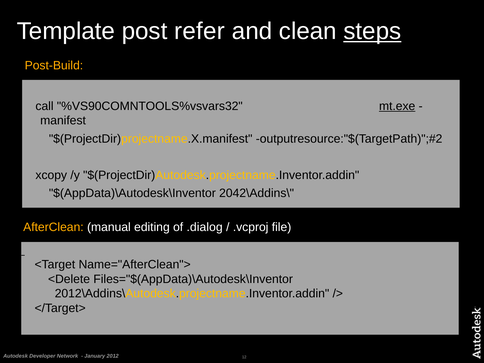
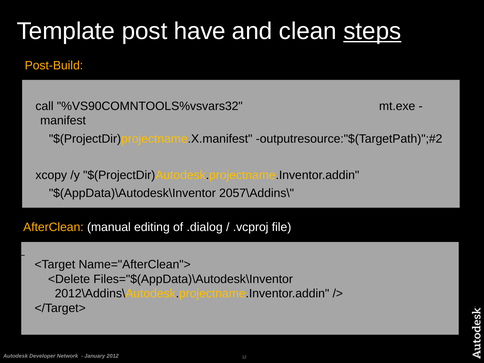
refer: refer -> have
mt.exe underline: present -> none
2042\Addins\: 2042\Addins\ -> 2057\Addins\
